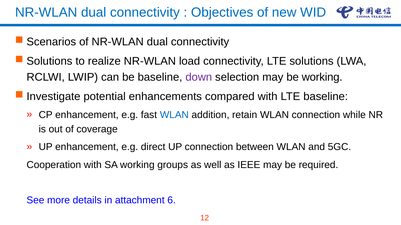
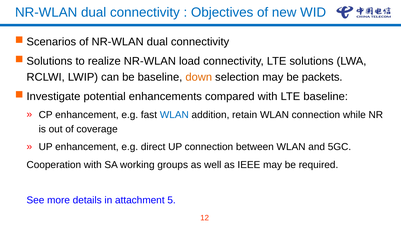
down colour: purple -> orange
be working: working -> packets
6: 6 -> 5
